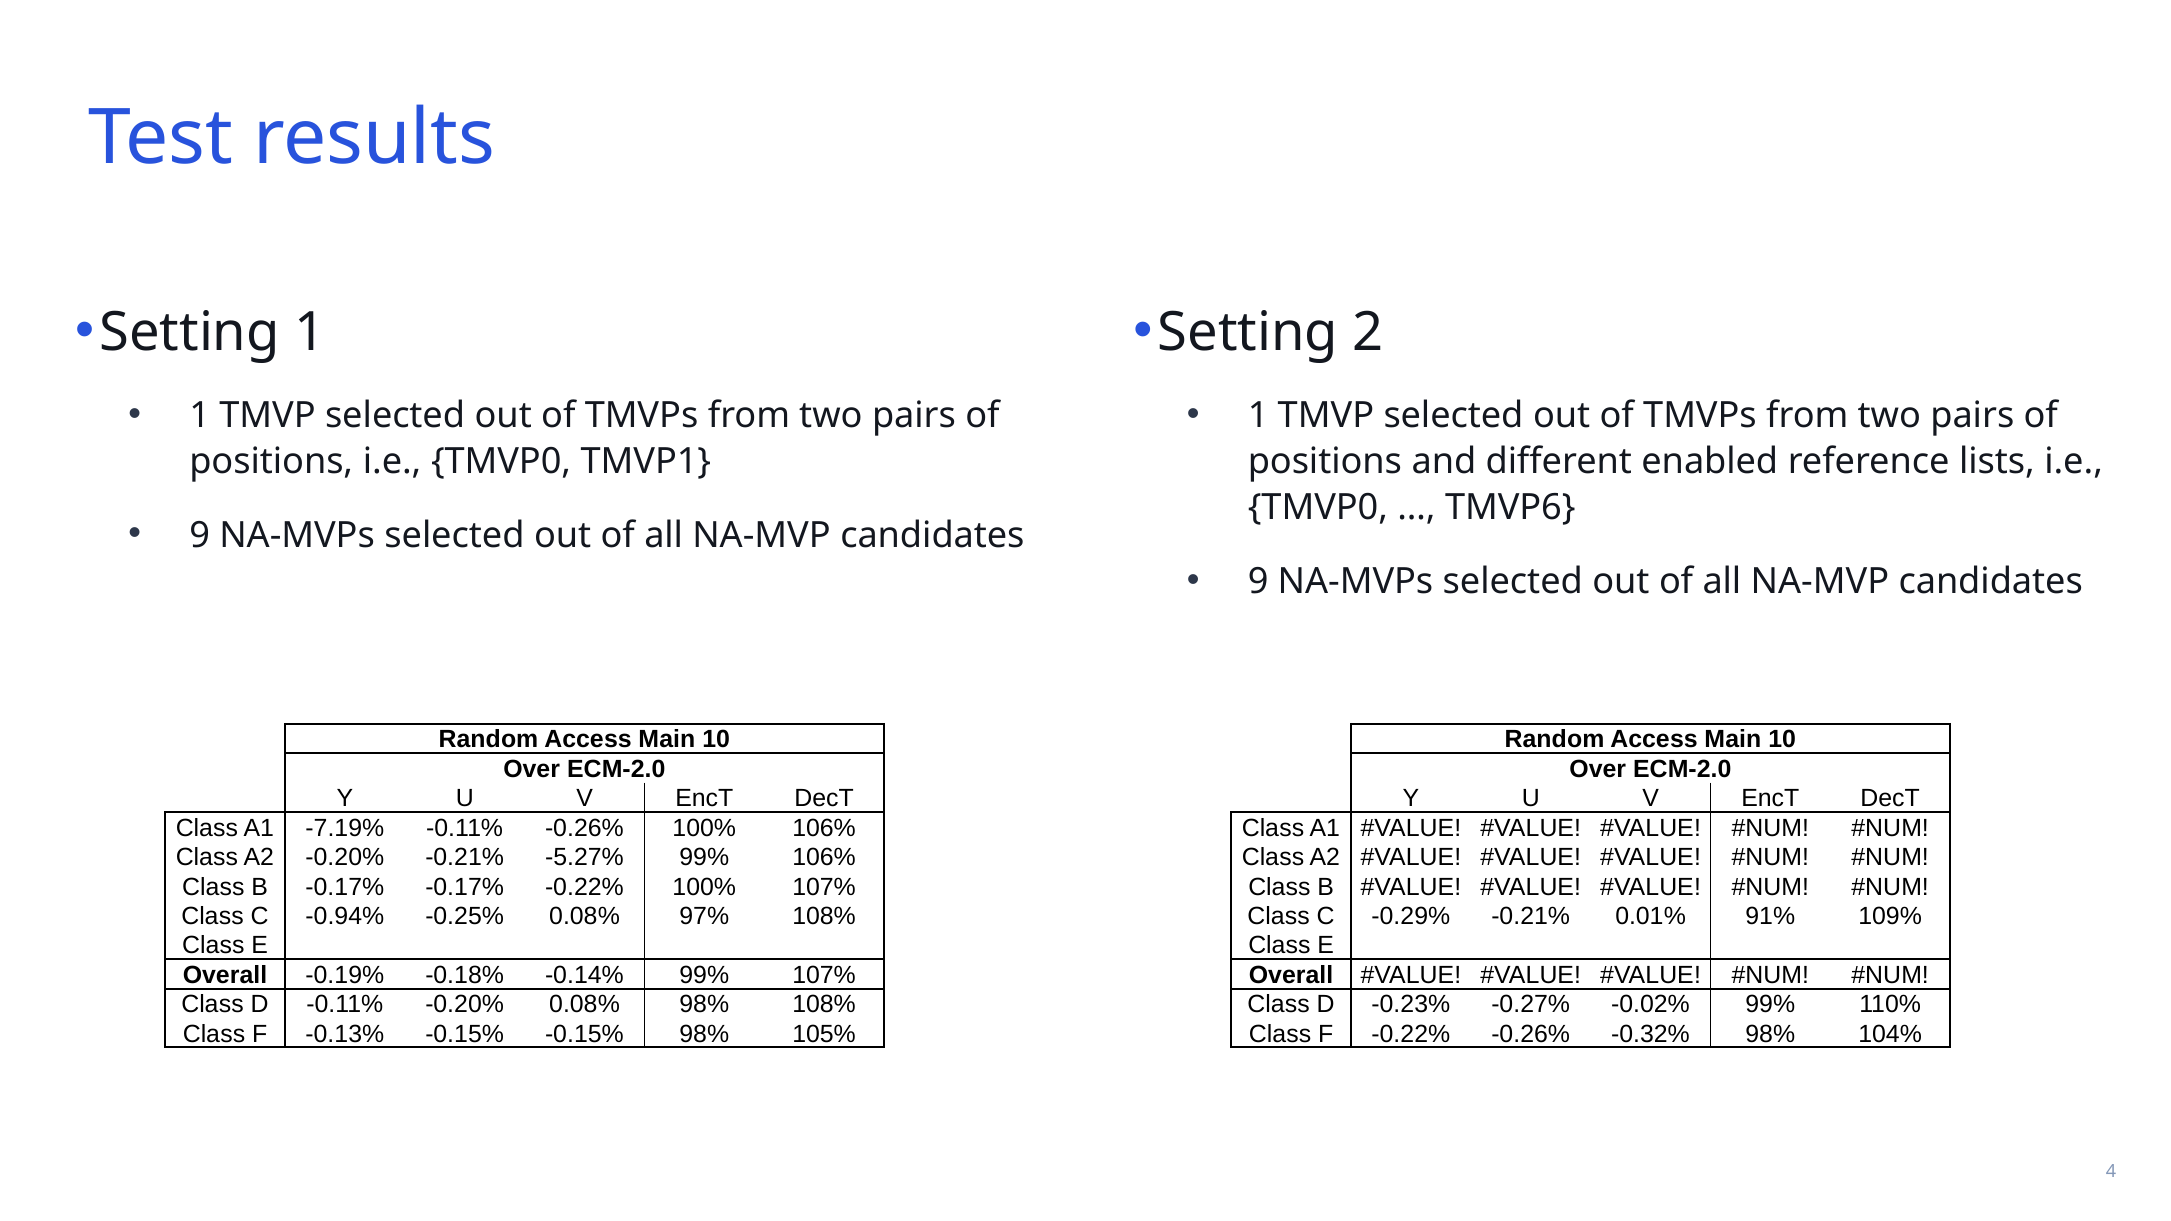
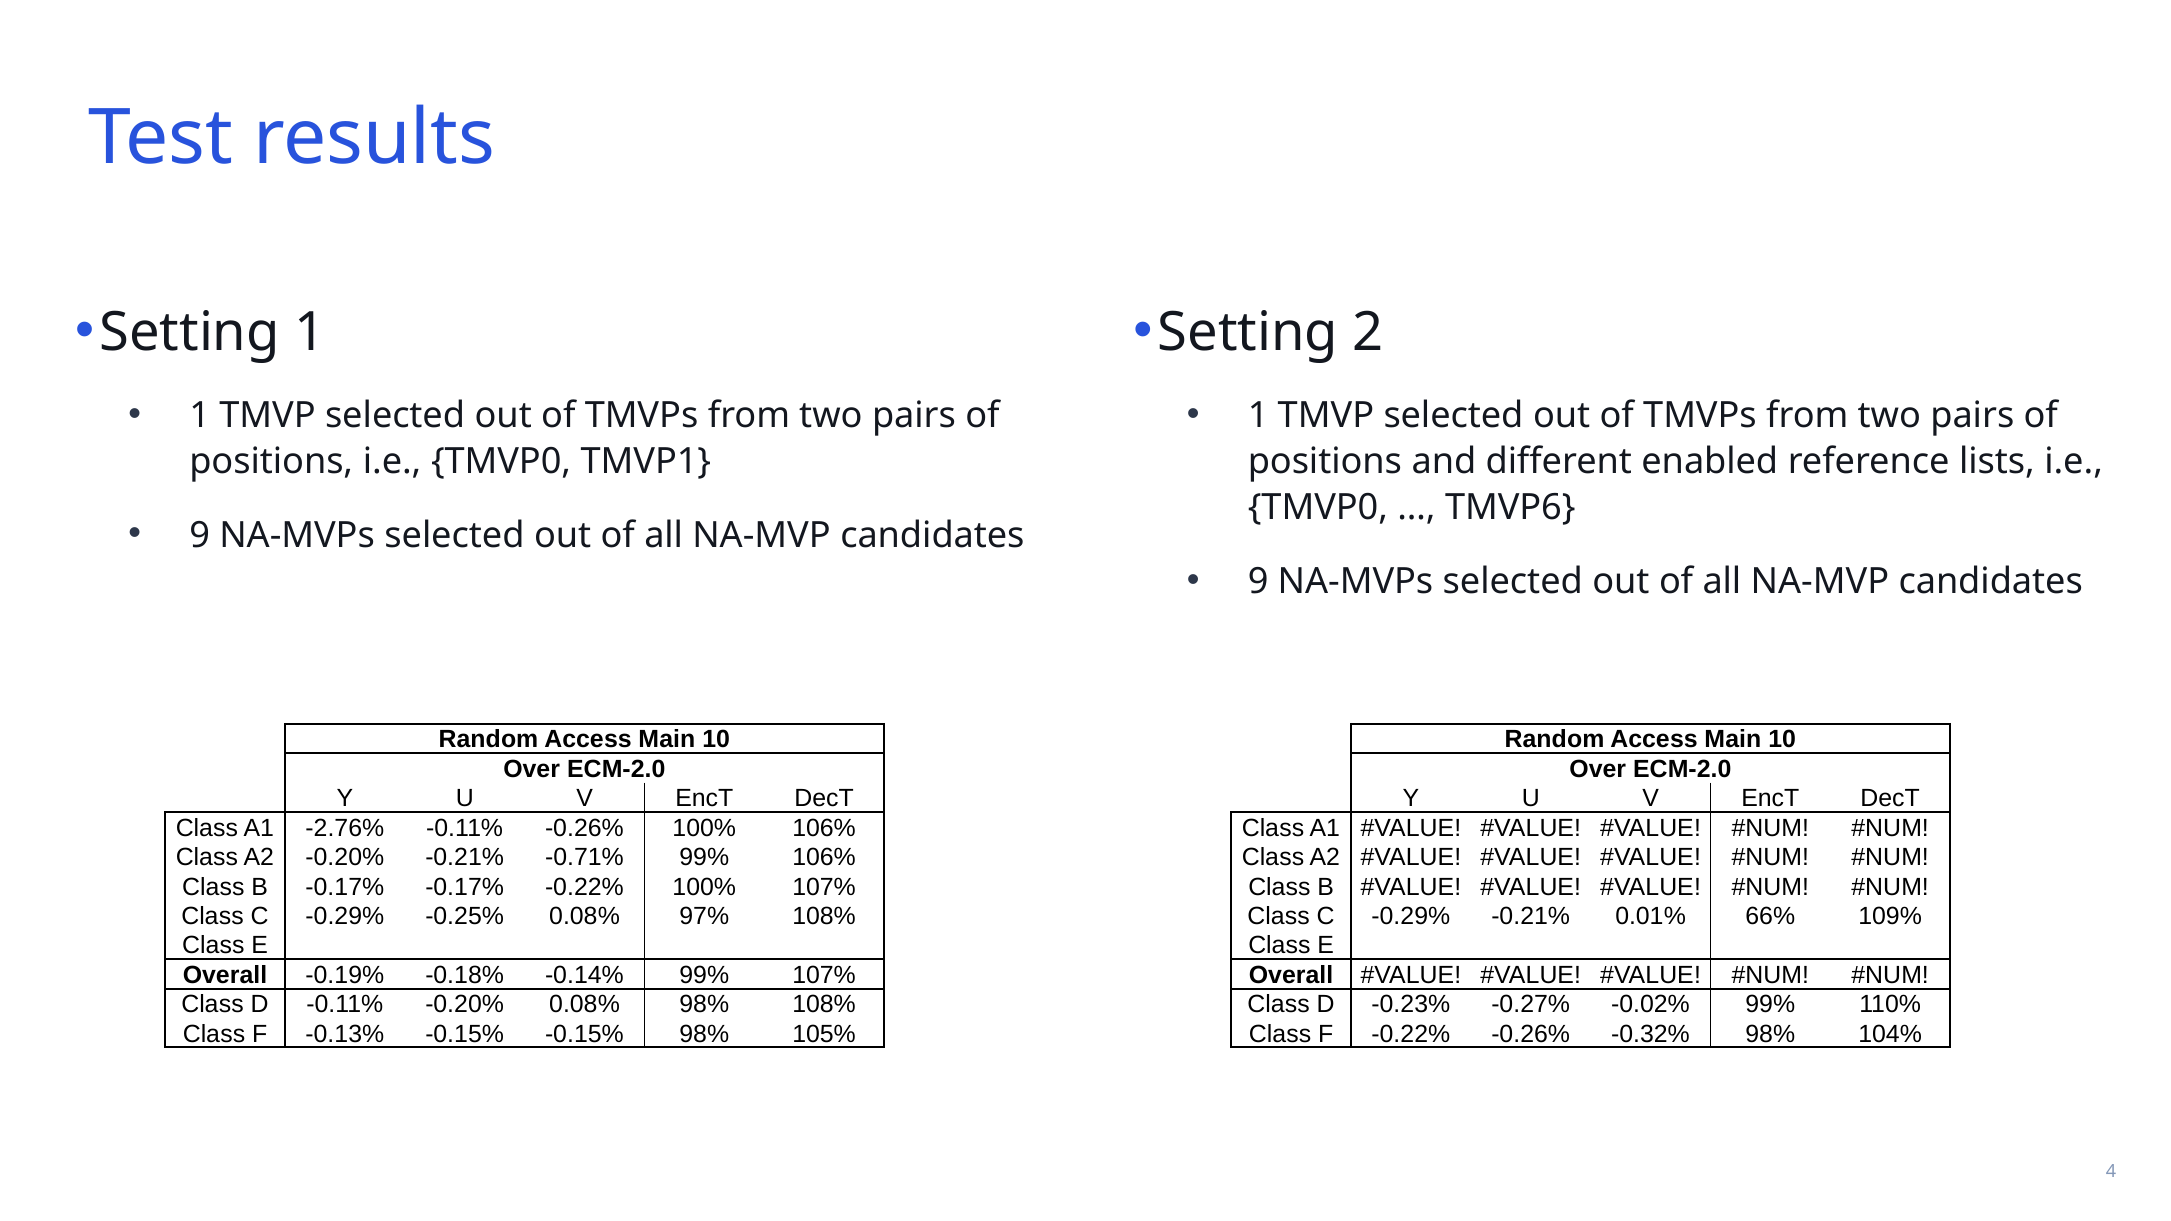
-7.19%: -7.19% -> -2.76%
-5.27%: -5.27% -> -0.71%
-0.94% at (345, 916): -0.94% -> -0.29%
91%: 91% -> 66%
